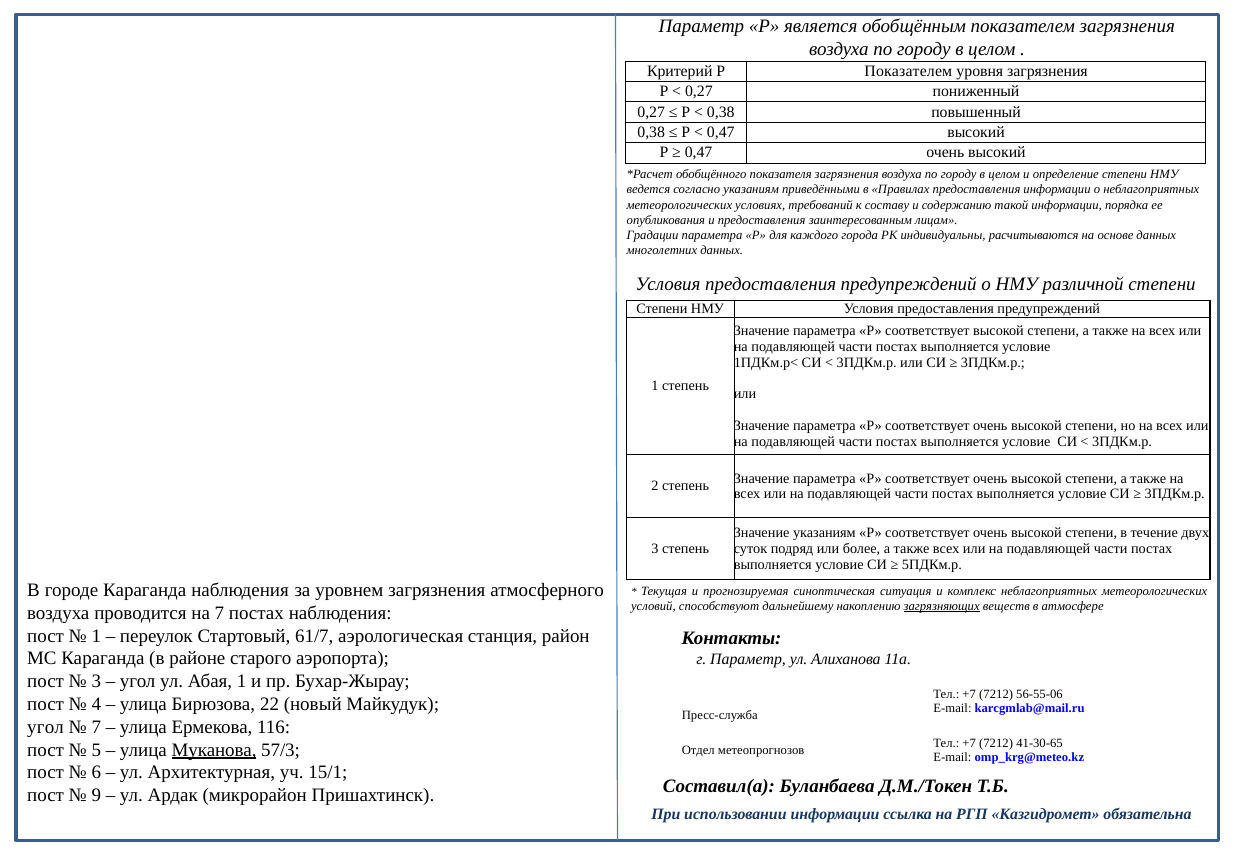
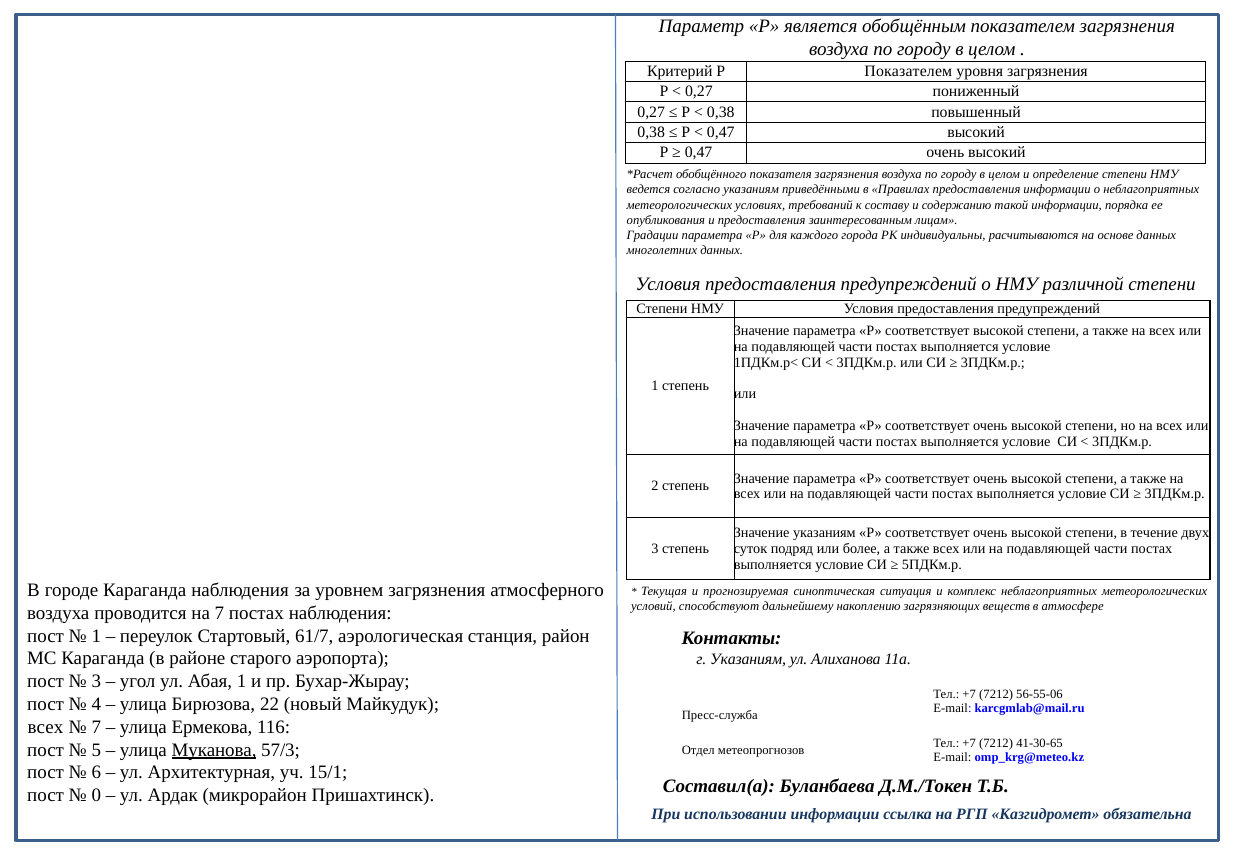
загрязняющих underline: present -> none
г Параметр: Параметр -> Указаниям
угол at (46, 727): угол -> всех
9: 9 -> 0
